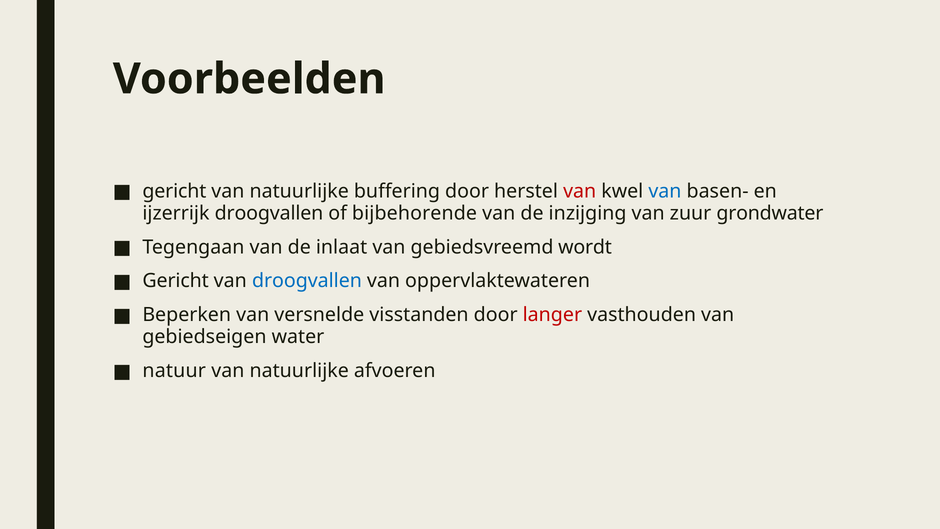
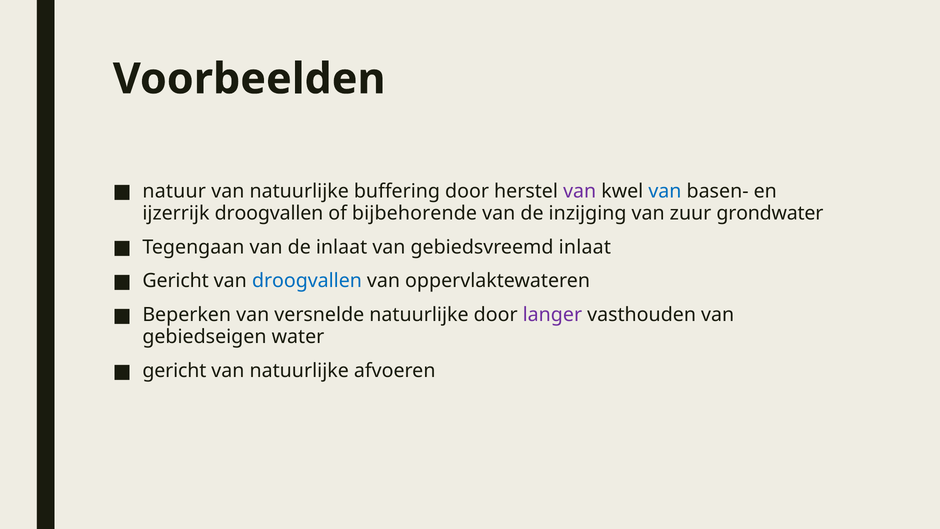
gericht at (174, 191): gericht -> natuur
van at (580, 191) colour: red -> purple
gebiedsvreemd wordt: wordt -> inlaat
versnelde visstanden: visstanden -> natuurlijke
langer colour: red -> purple
natuur at (174, 371): natuur -> gericht
